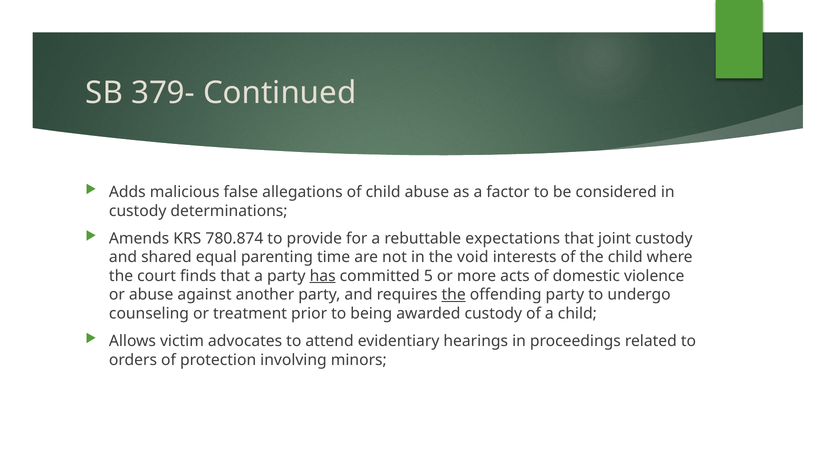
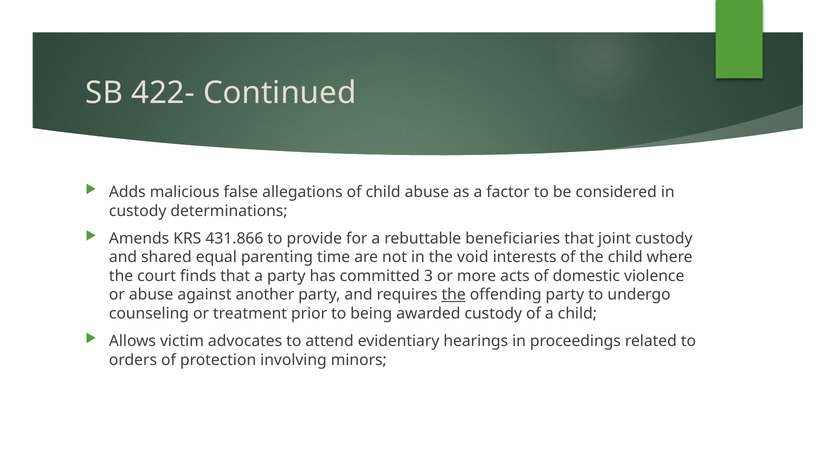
379-: 379- -> 422-
780.874: 780.874 -> 431.866
expectations: expectations -> beneficiaries
has underline: present -> none
5: 5 -> 3
